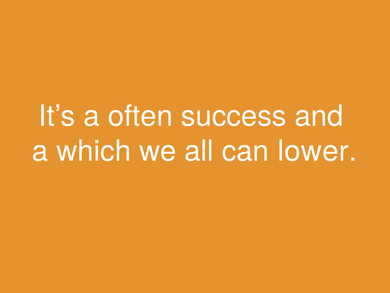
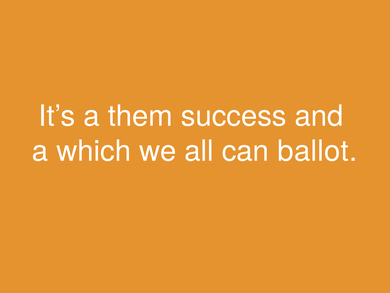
often: often -> them
lower: lower -> ballot
